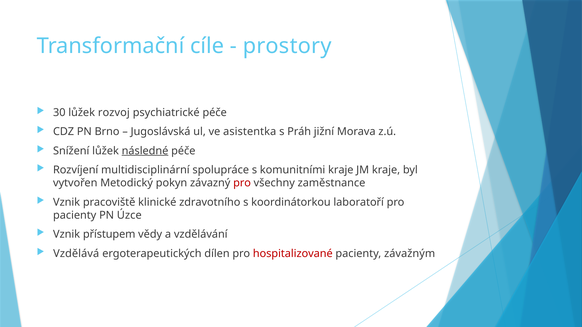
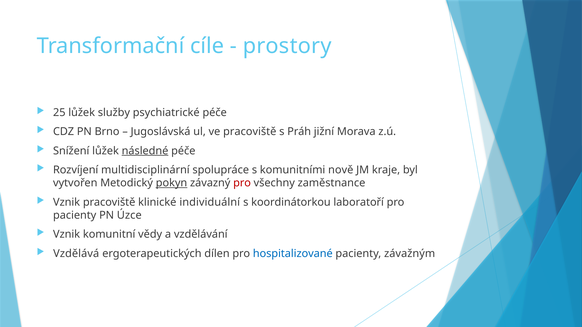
30: 30 -> 25
rozvoj: rozvoj -> služby
ve asistentka: asistentka -> pracoviště
komunitními kraje: kraje -> nově
pokyn underline: none -> present
zdravotního: zdravotního -> individuální
přístupem: přístupem -> komunitní
hospitalizované colour: red -> blue
